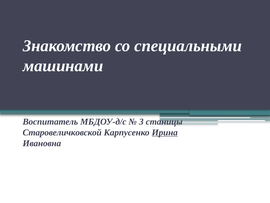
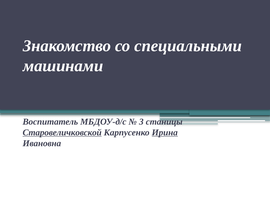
Старовеличковской underline: none -> present
